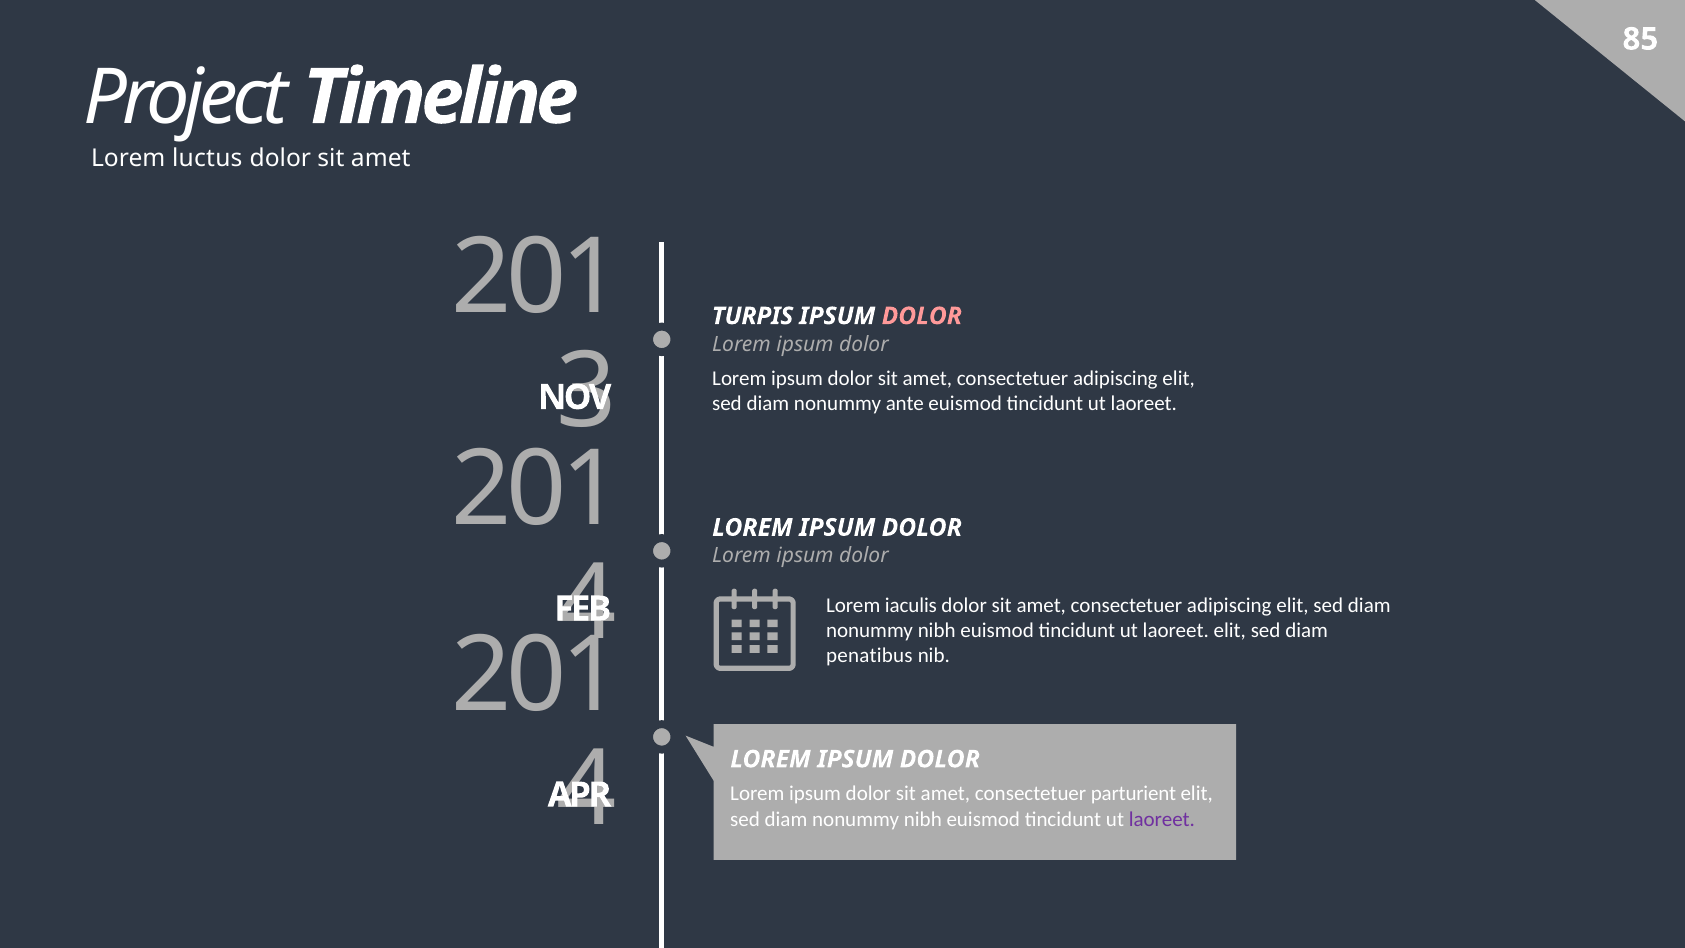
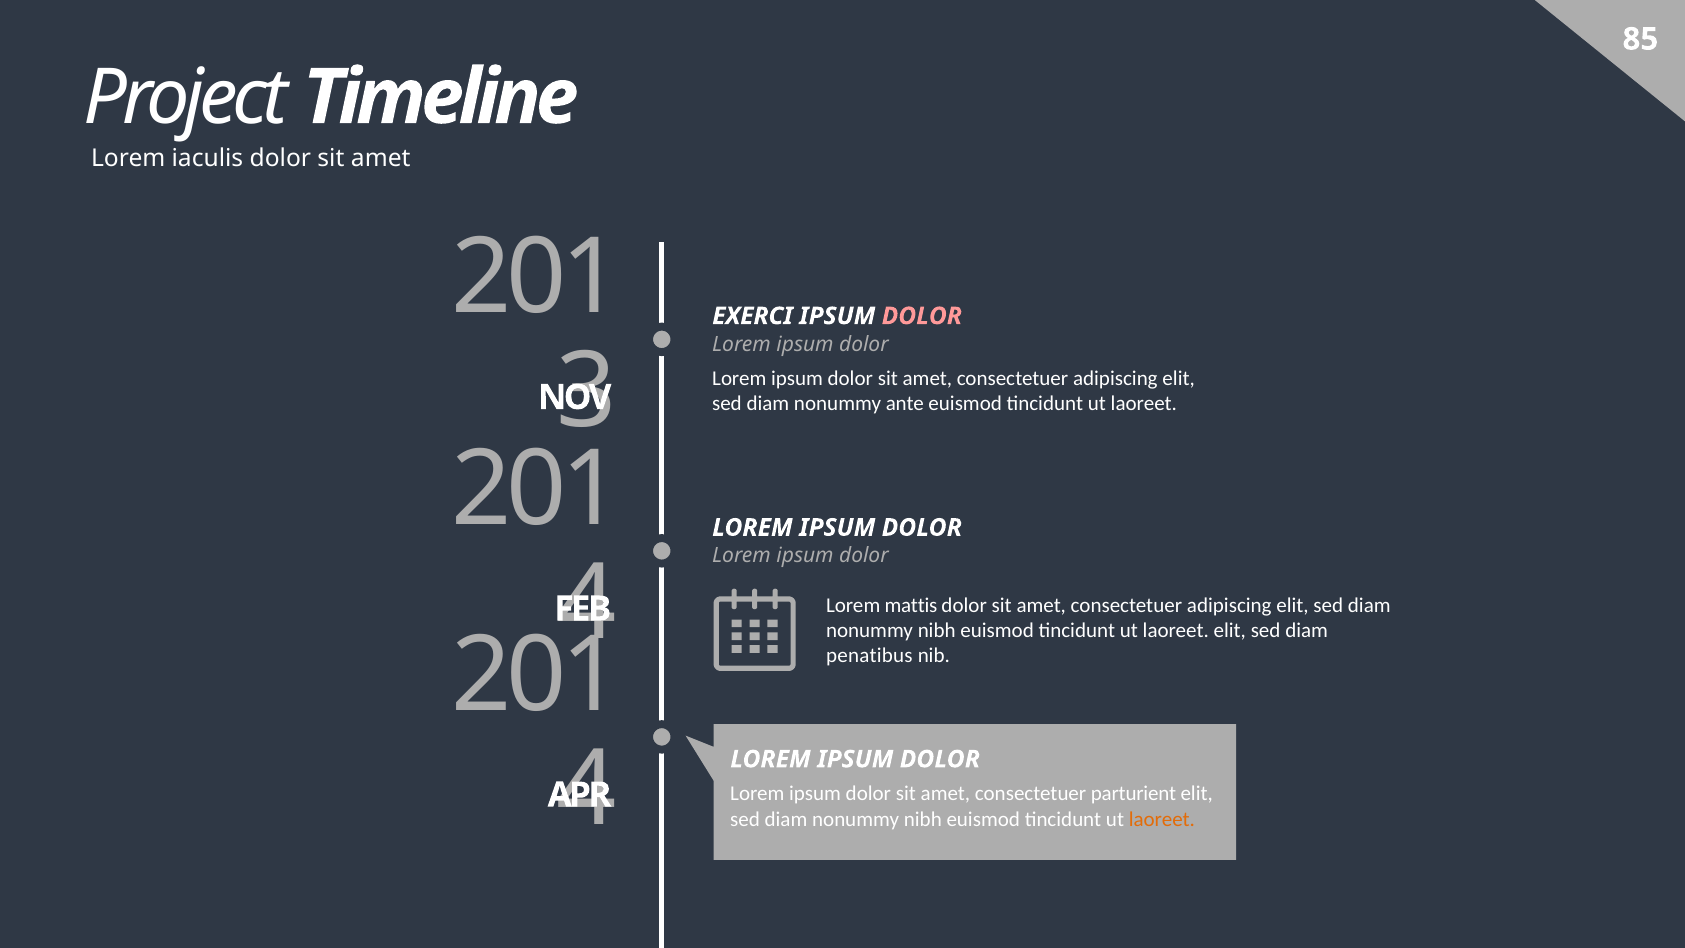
luctus: luctus -> iaculis
TURPIS: TURPIS -> EXERCI
iaculis: iaculis -> mattis
laoreet at (1162, 819) colour: purple -> orange
